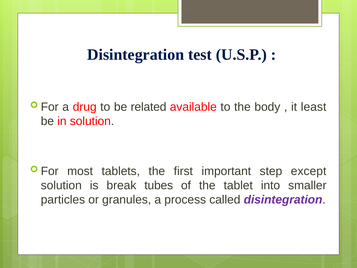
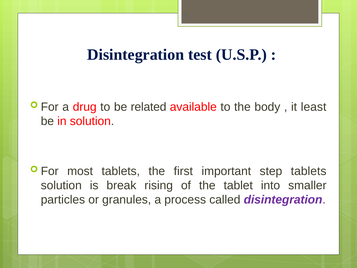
step except: except -> tablets
tubes: tubes -> rising
